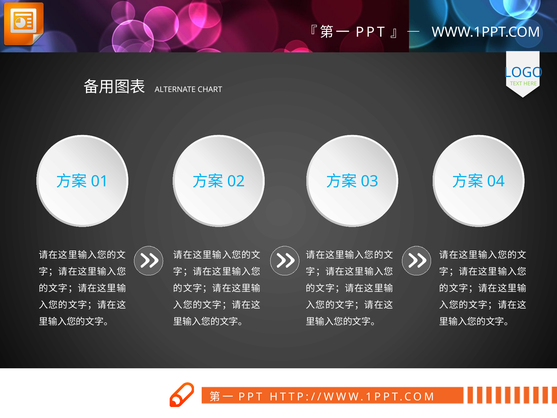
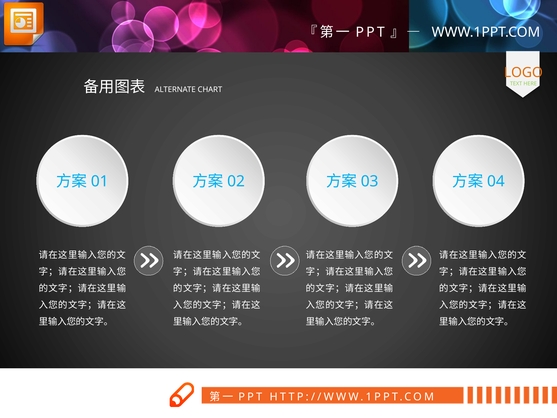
LOGO colour: blue -> orange
